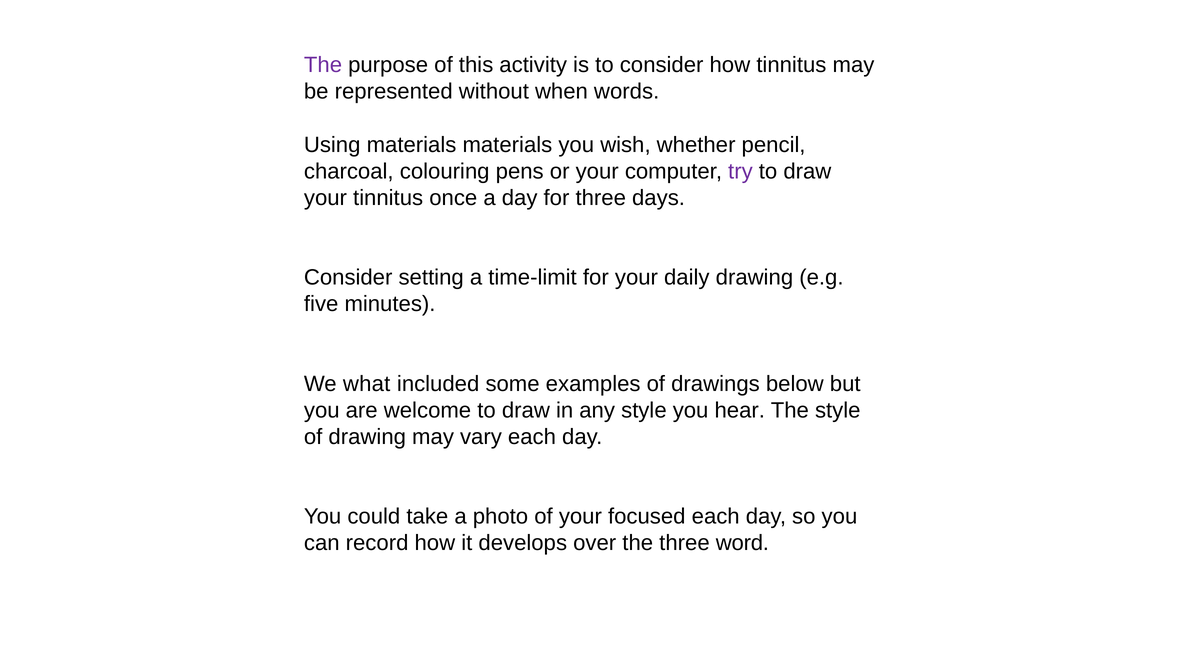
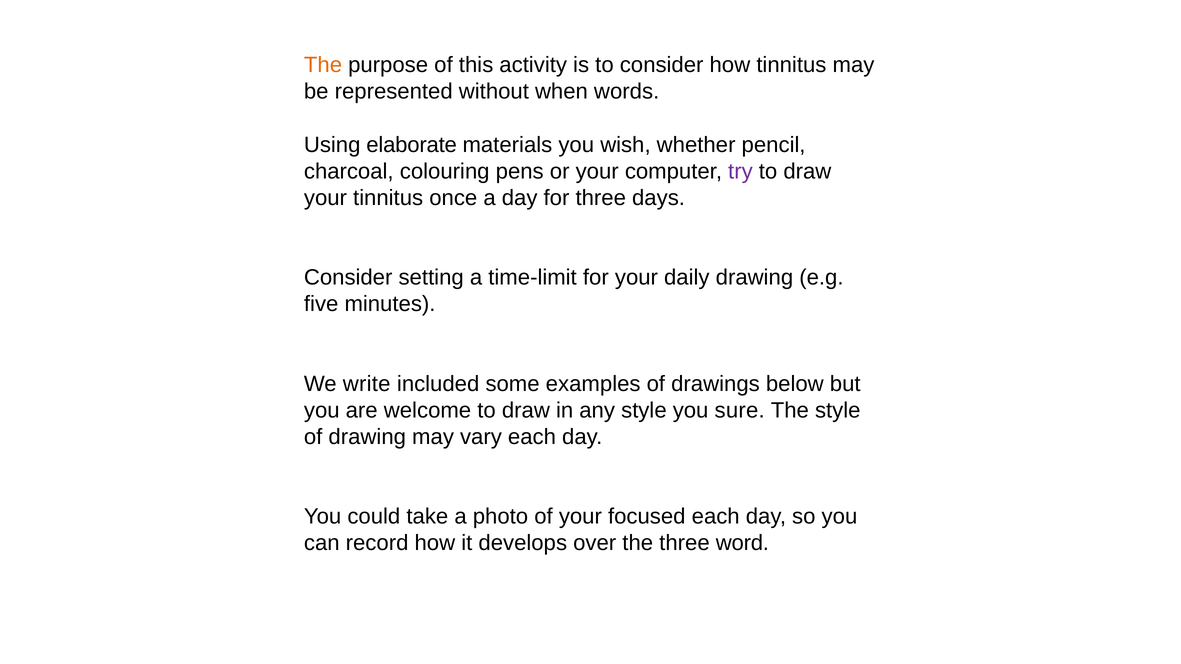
The at (323, 65) colour: purple -> orange
Using materials: materials -> elaborate
what: what -> write
hear: hear -> sure
